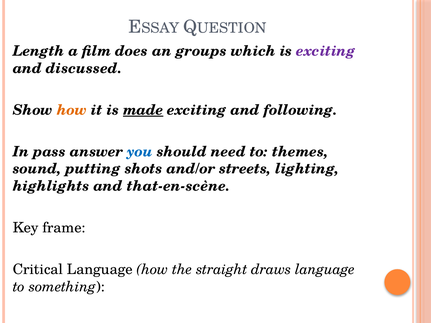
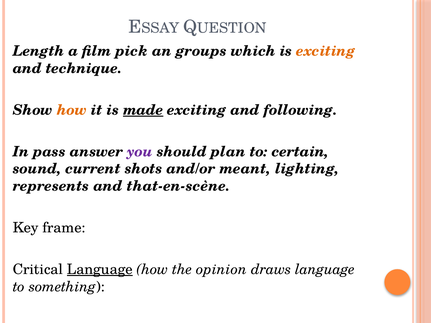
does: does -> pick
exciting at (326, 51) colour: purple -> orange
discussed: discussed -> technique
you colour: blue -> purple
need: need -> plan
themes: themes -> certain
putting: putting -> current
streets: streets -> meant
highlights: highlights -> represents
Language at (100, 270) underline: none -> present
straight: straight -> opinion
